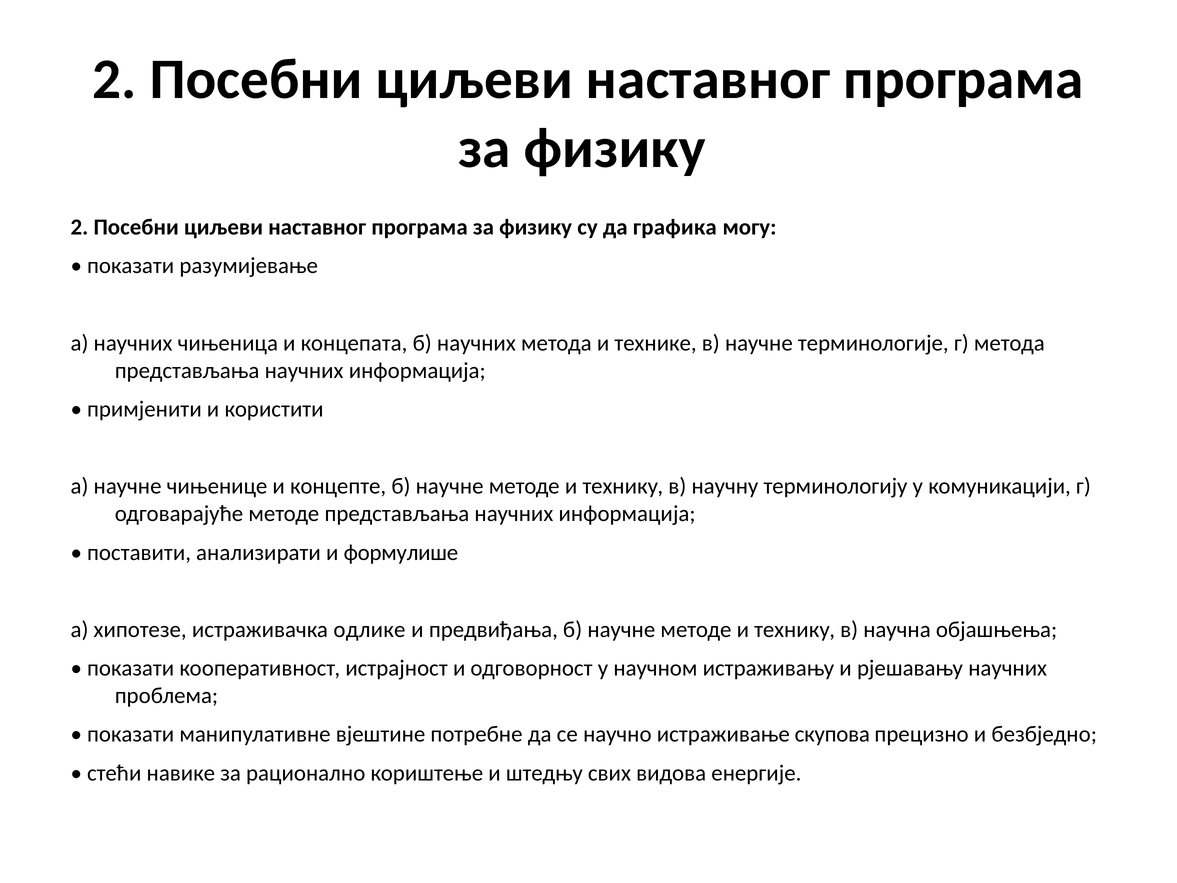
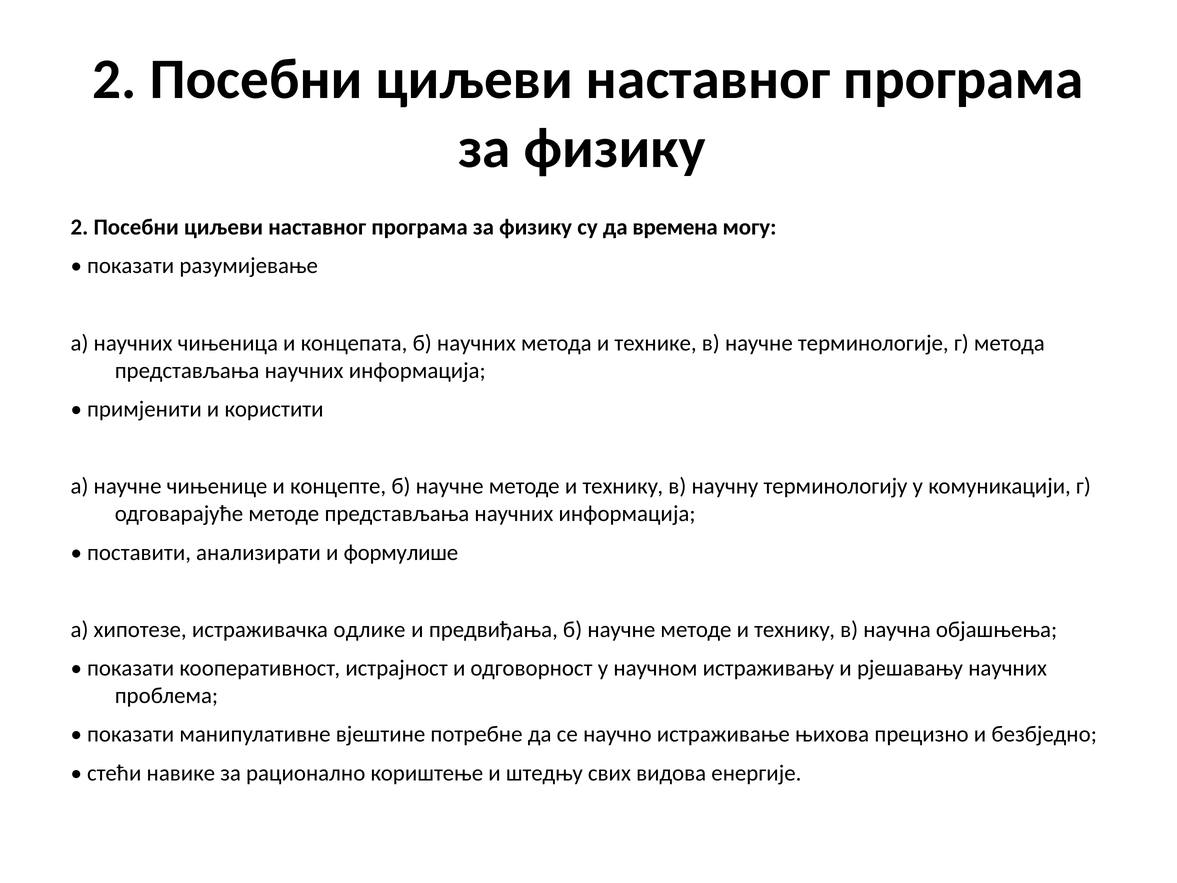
графика: графика -> времена
скупова: скупова -> њихова
